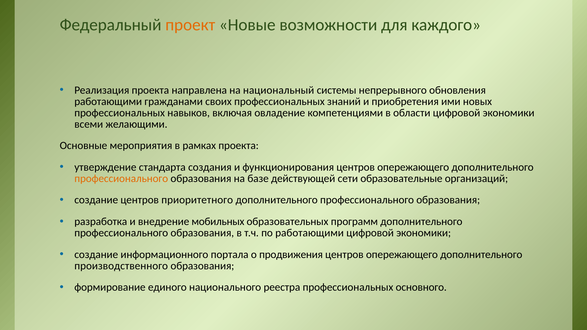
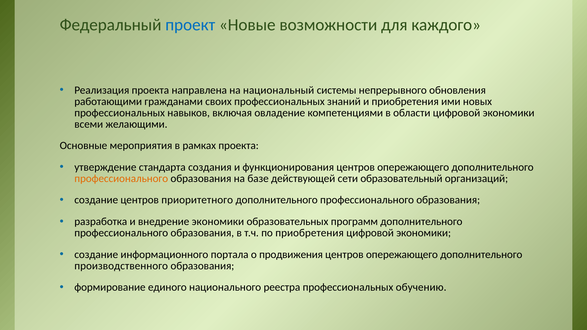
проект colour: orange -> blue
образовательные: образовательные -> образовательный
внедрение мобильных: мобильных -> экономики
по работающими: работающими -> приобретения
основного: основного -> обучению
